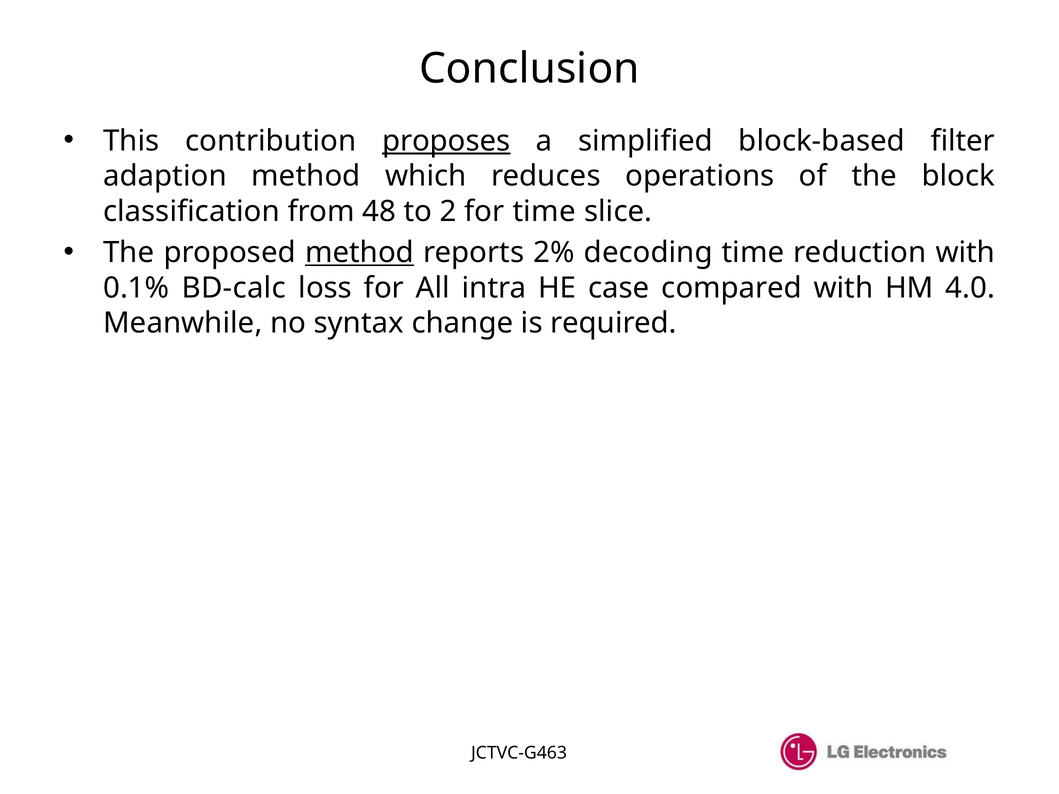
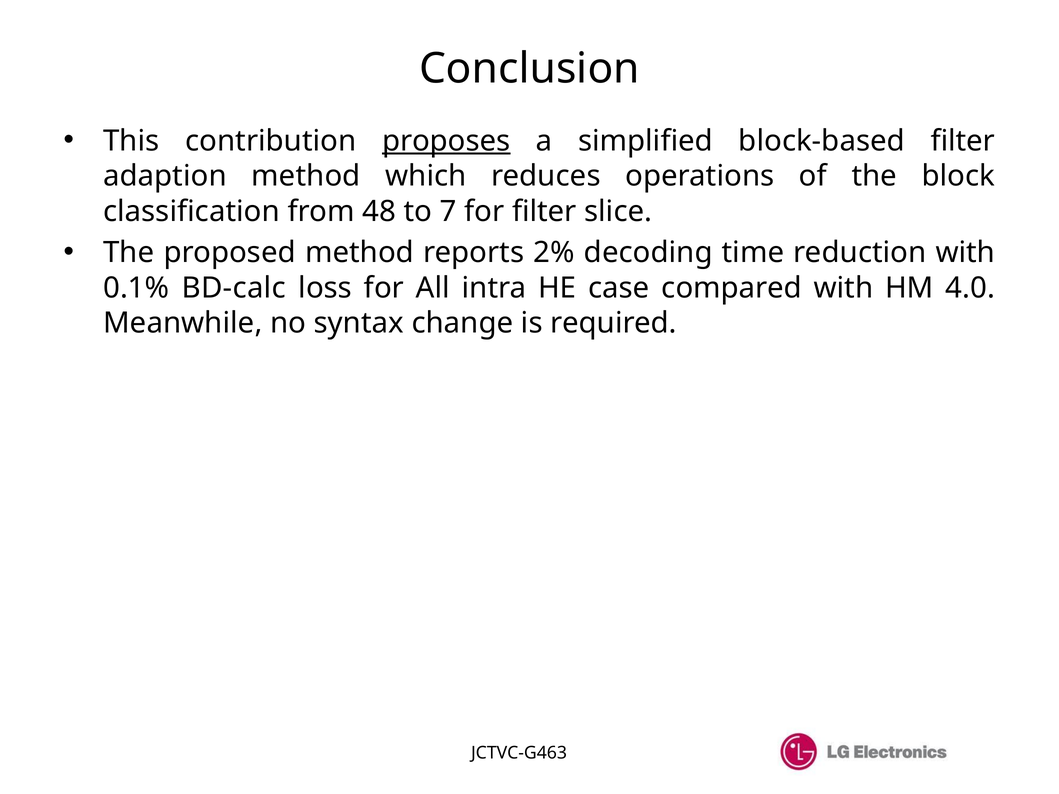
2: 2 -> 7
for time: time -> filter
method at (360, 253) underline: present -> none
